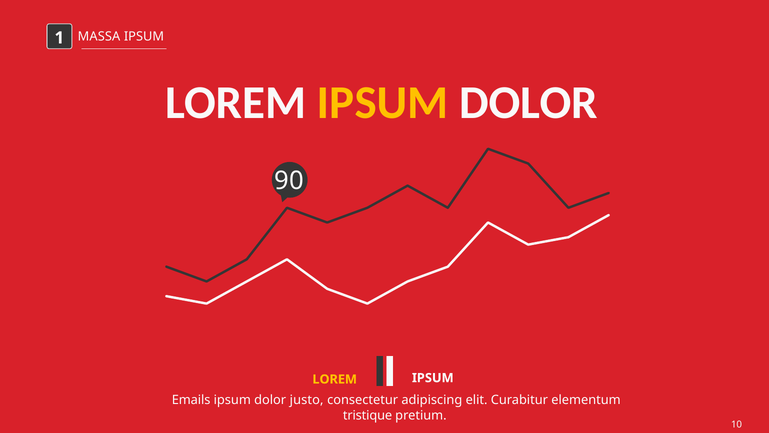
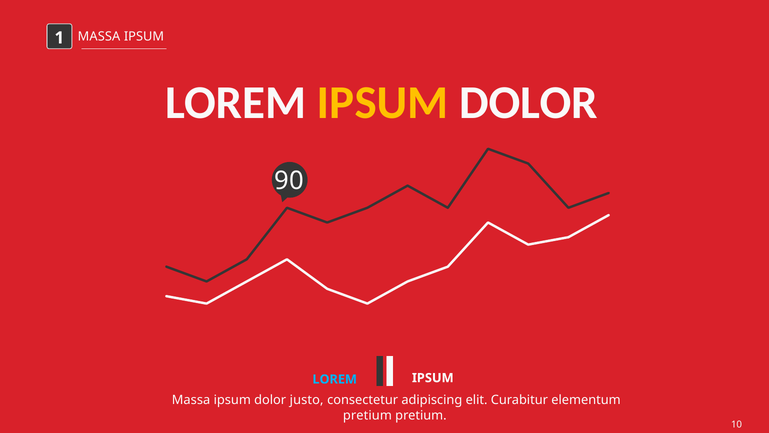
LOREM at (335, 379) colour: yellow -> light blue
Emails at (191, 400): Emails -> Massa
tristique at (368, 415): tristique -> pretium
